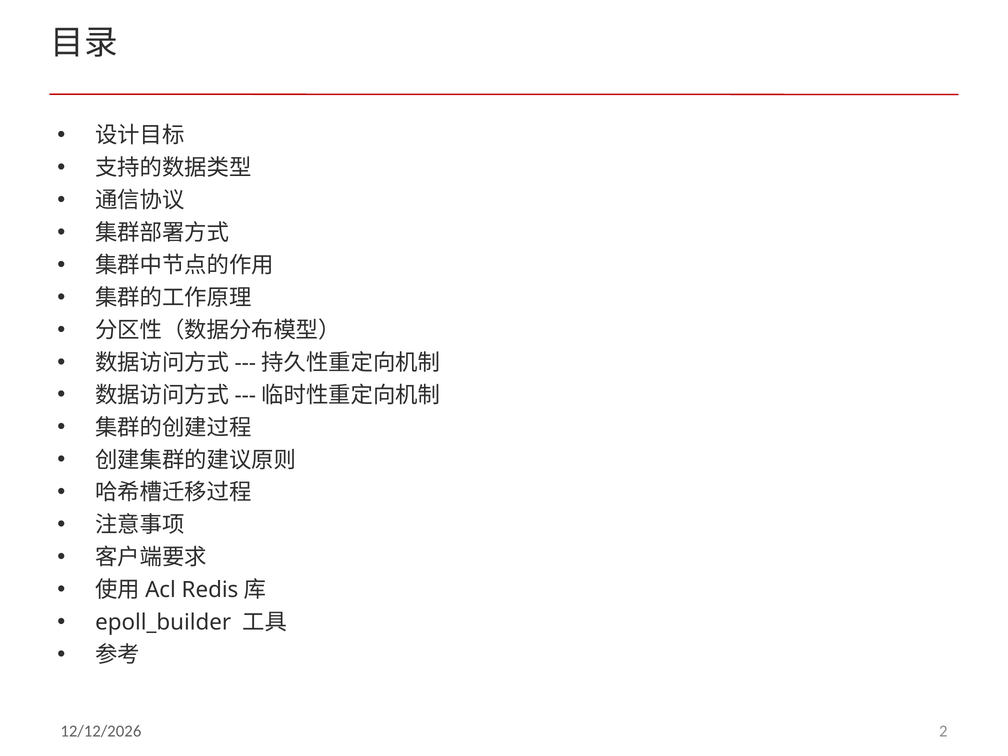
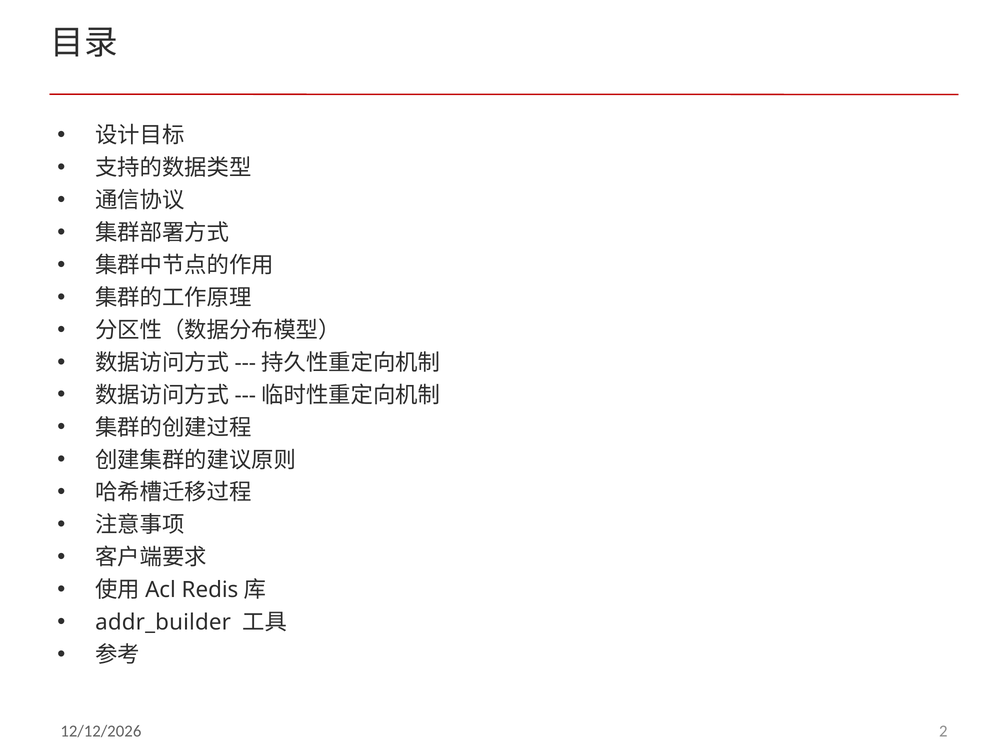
epoll_builder: epoll_builder -> addr_builder
